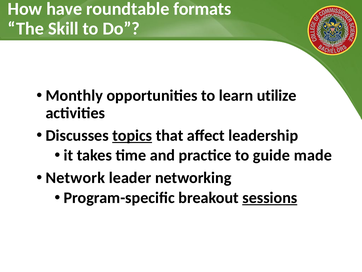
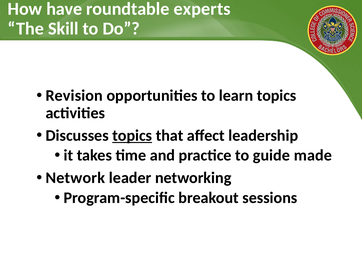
formats: formats -> experts
Monthly: Monthly -> Revision
learn utilize: utilize -> topics
sessions underline: present -> none
